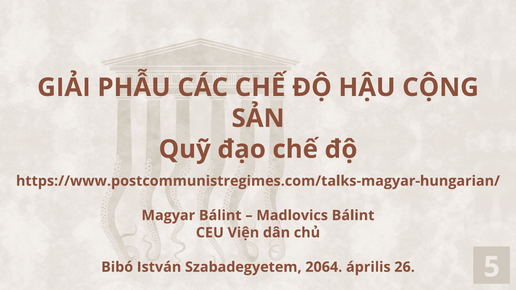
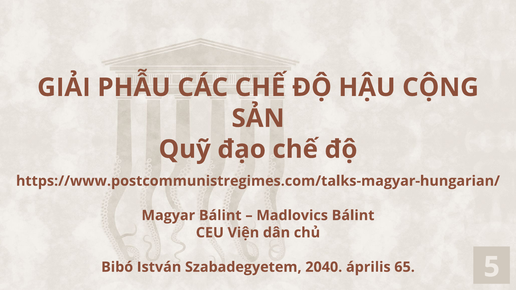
2064: 2064 -> 2040
26: 26 -> 65
